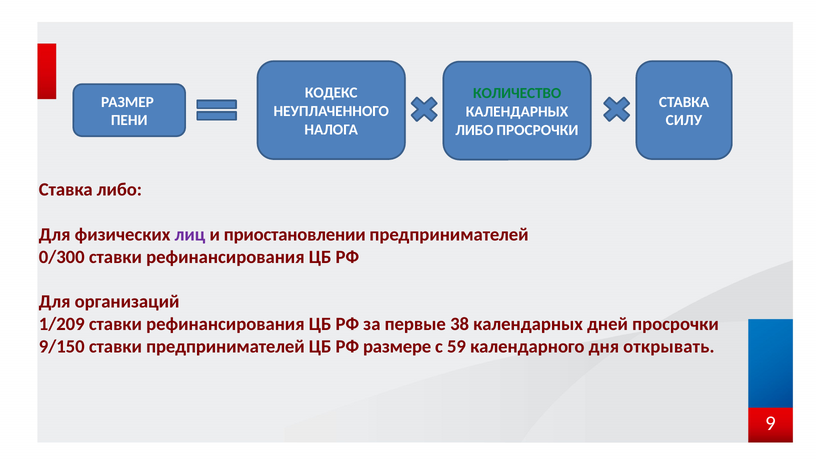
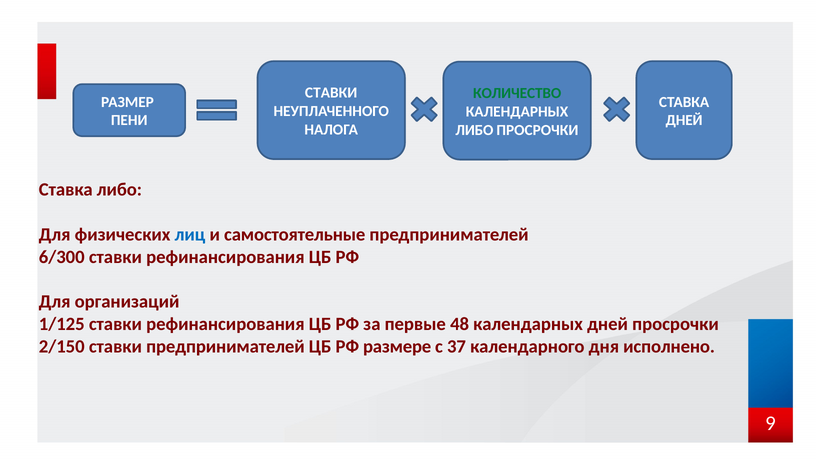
КОДЕКС at (331, 93): КОДЕКС -> СТАВКИ
СИЛУ at (684, 120): СИЛУ -> ДНЕЙ
лиц colour: purple -> blue
приостановлении: приостановлении -> самостоятельные
0/300: 0/300 -> 6/300
1/209: 1/209 -> 1/125
38: 38 -> 48
9/150: 9/150 -> 2/150
59: 59 -> 37
открывать: открывать -> исполнено
